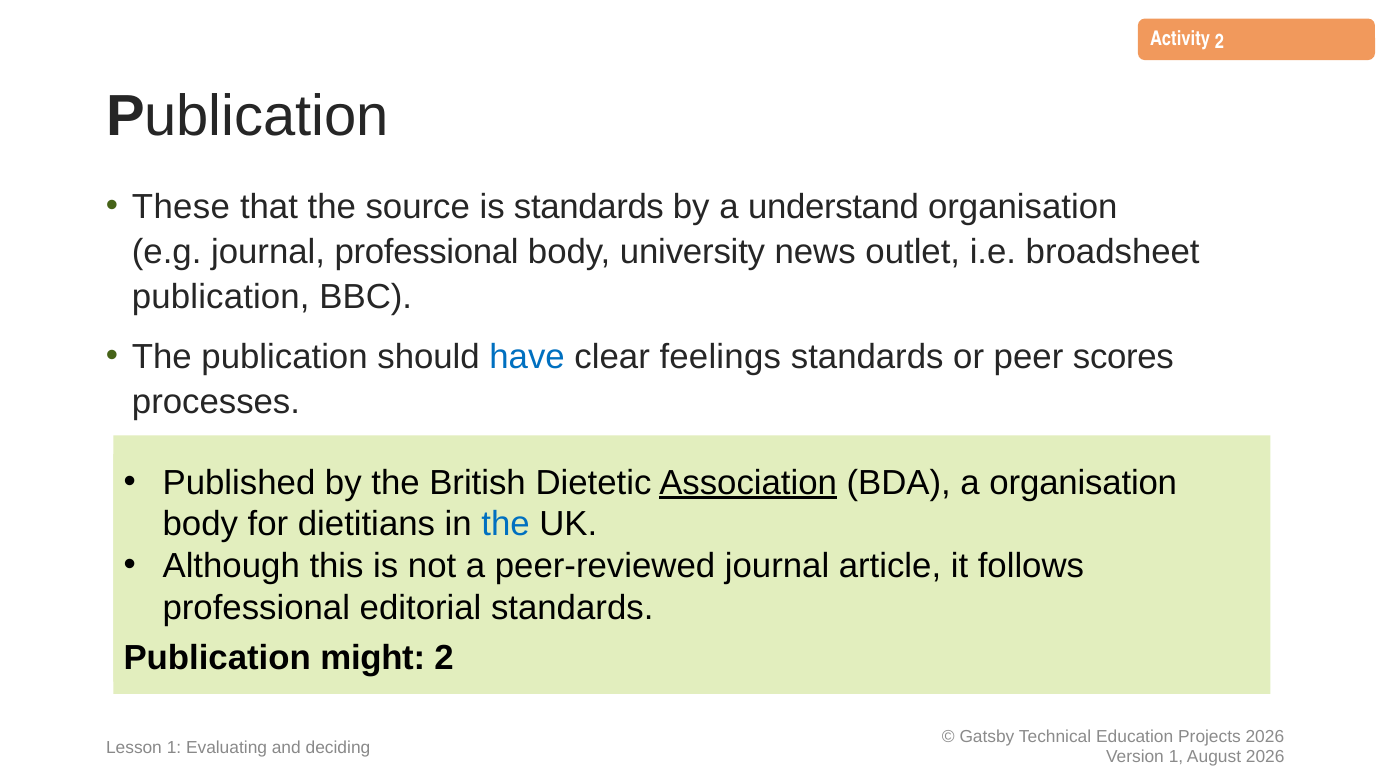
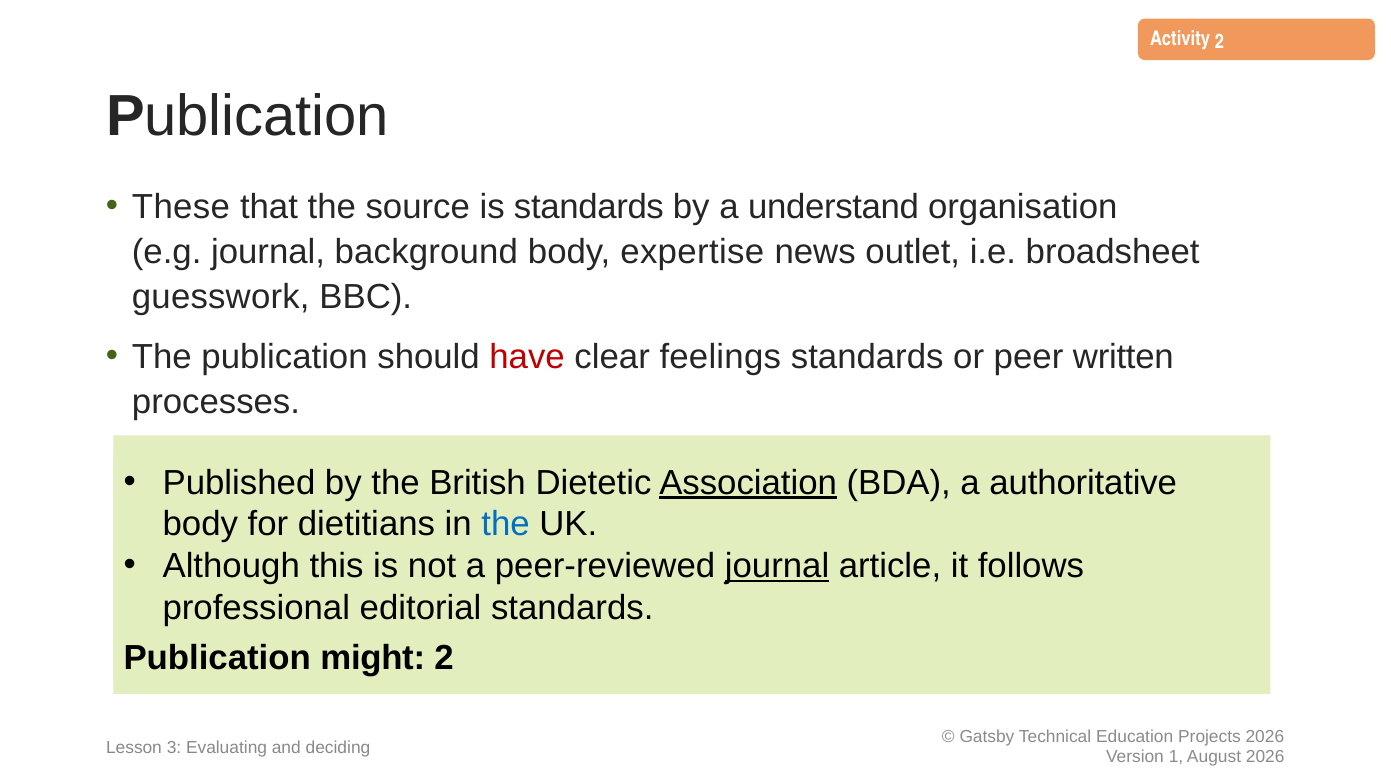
journal professional: professional -> background
university: university -> expertise
publication at (221, 297): publication -> guesswork
have colour: blue -> red
scores: scores -> written
a organisation: organisation -> authoritative
journal at (777, 566) underline: none -> present
Lesson 1: 1 -> 3
